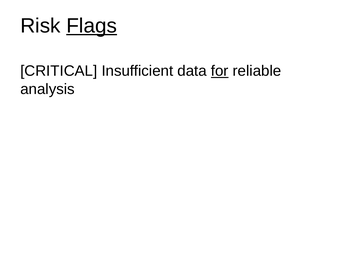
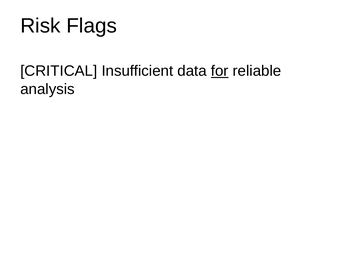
Flags underline: present -> none
